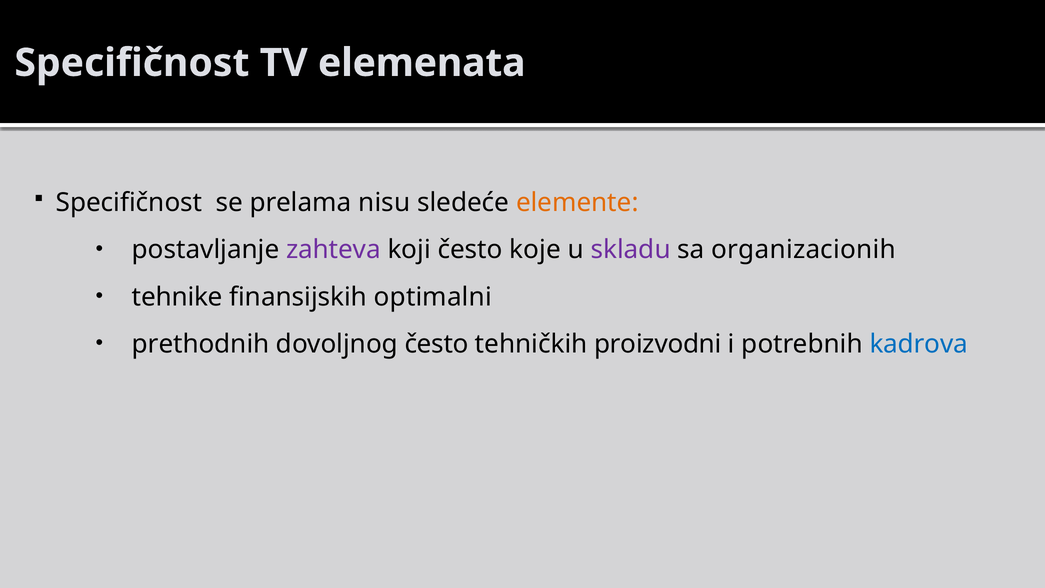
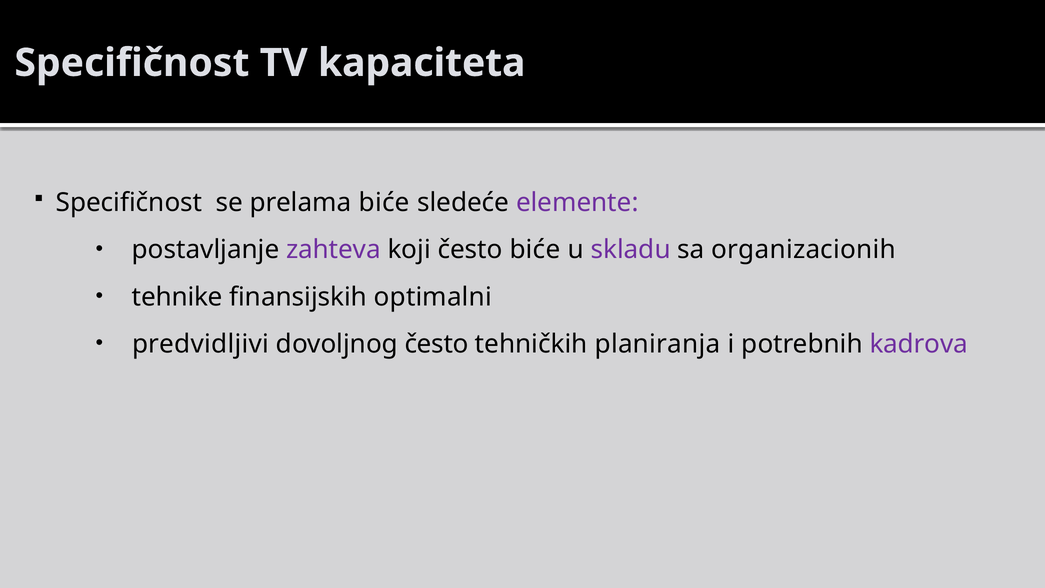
elemenata: elemenata -> kapaciteta
prelama nisu: nisu -> biće
elemente colour: orange -> purple
često koje: koje -> biće
prethodnih: prethodnih -> predvidljivi
proizvodni: proizvodni -> planiranja
kadrova colour: blue -> purple
